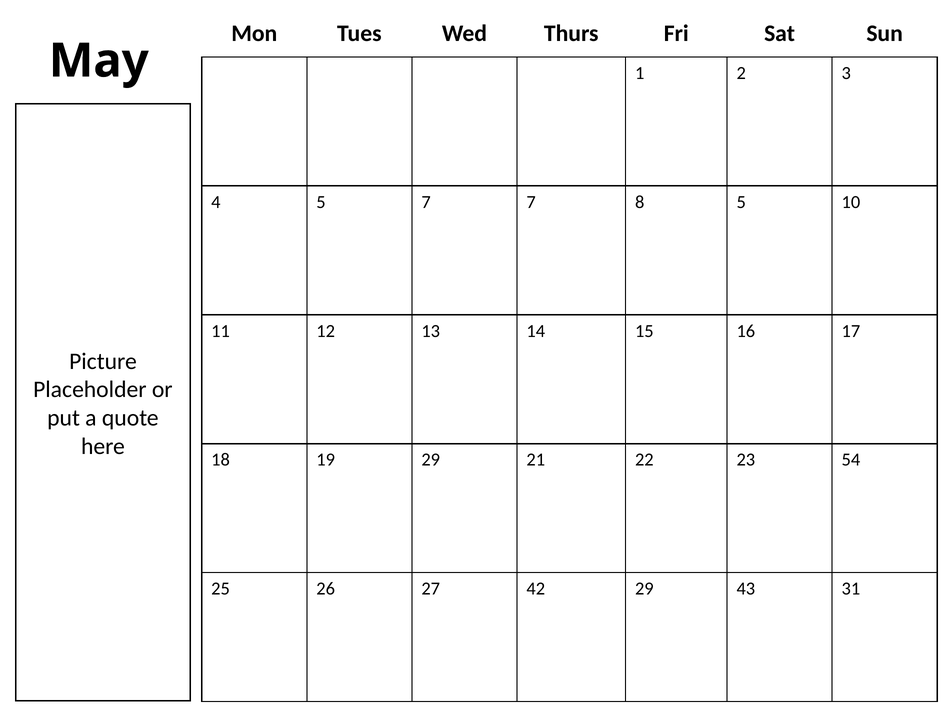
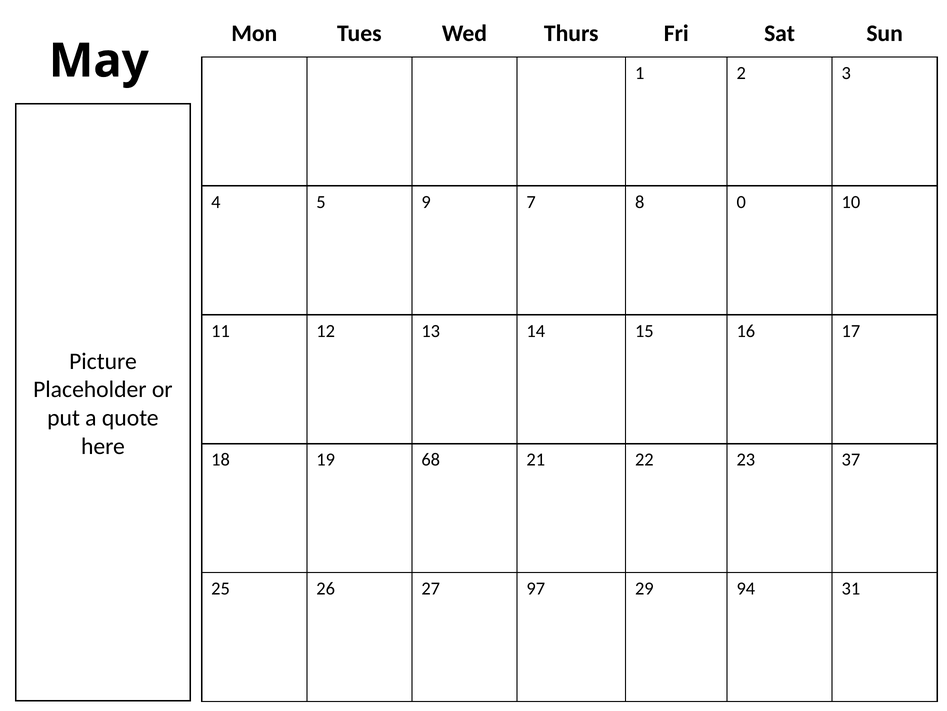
5 7: 7 -> 9
8 5: 5 -> 0
19 29: 29 -> 68
54: 54 -> 37
42: 42 -> 97
43: 43 -> 94
